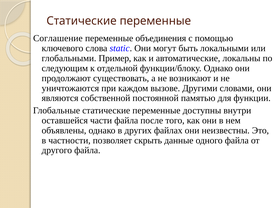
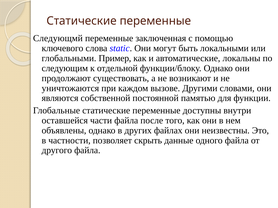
Соглашение: Соглашение -> Следующмй
объединения: объединения -> заключенная
